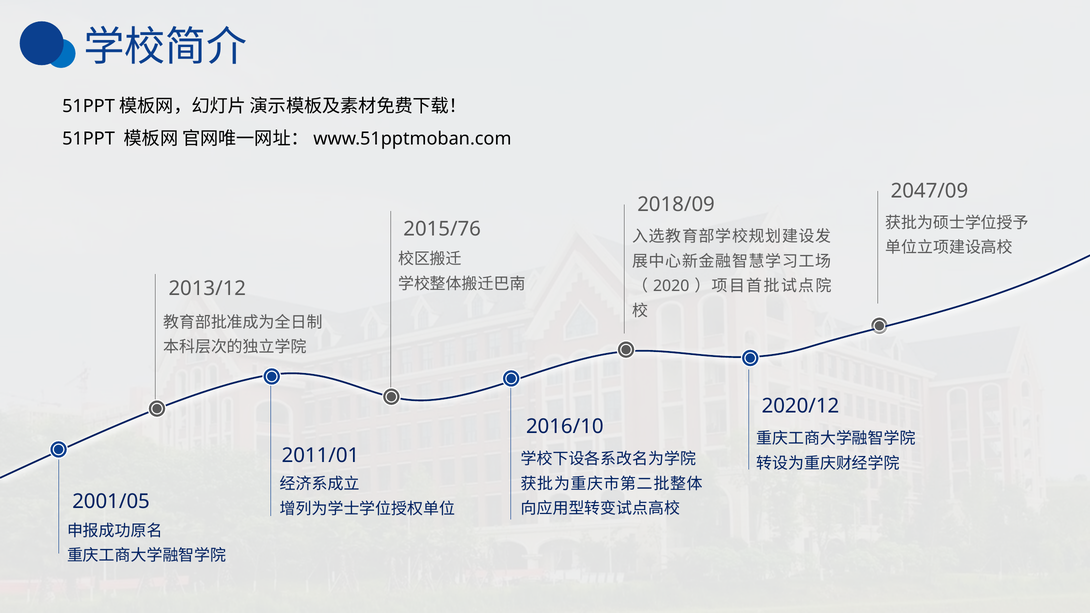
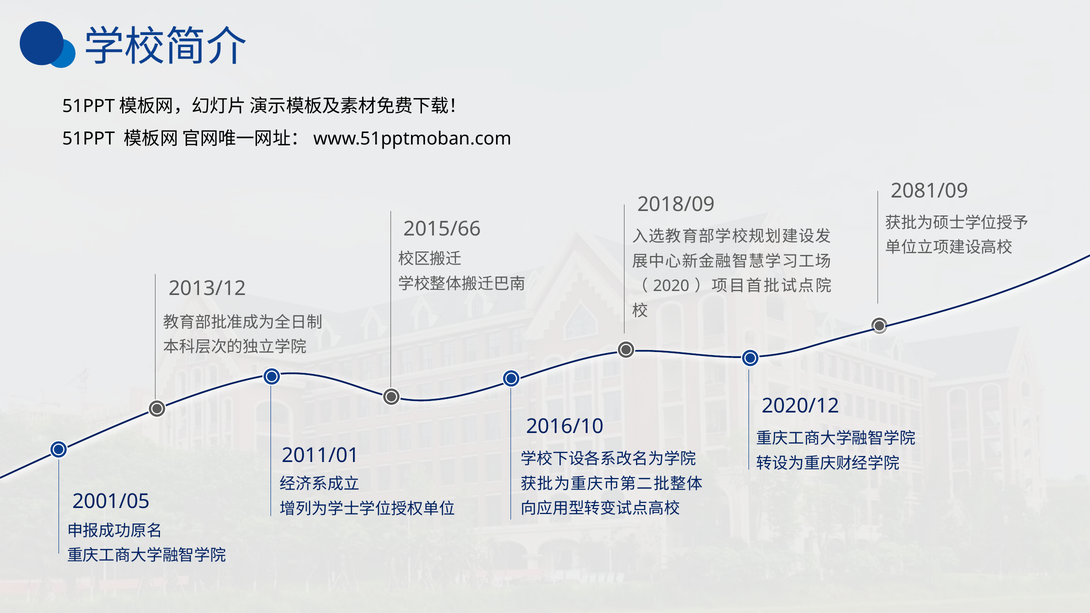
2047/09: 2047/09 -> 2081/09
2015/76: 2015/76 -> 2015/66
